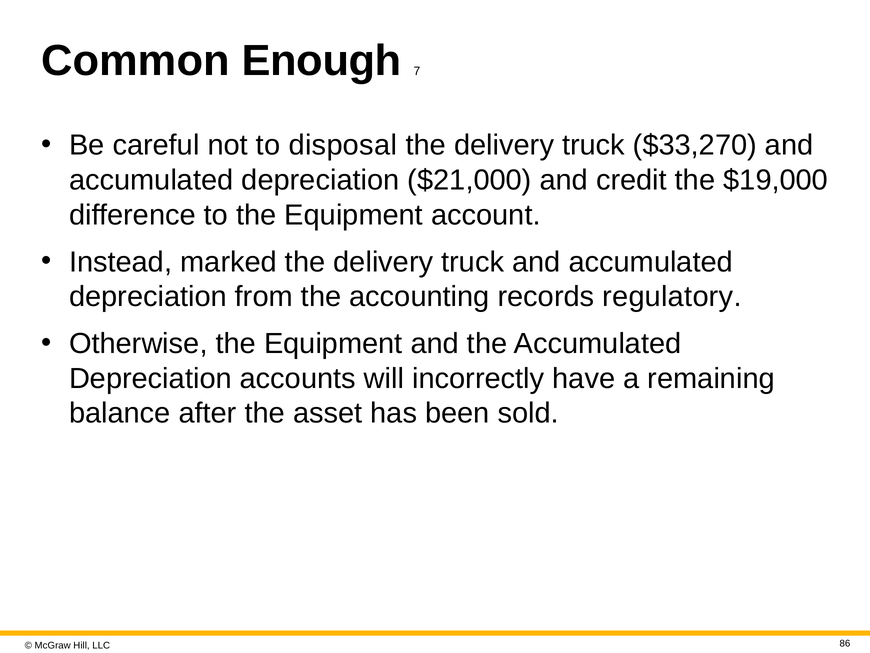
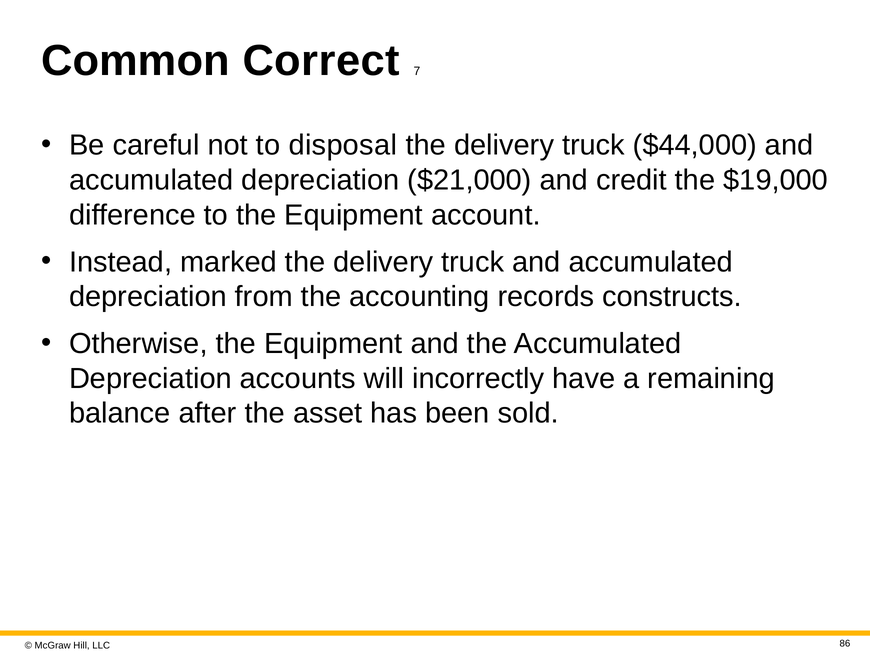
Enough: Enough -> Correct
$33,270: $33,270 -> $44,000
regulatory: regulatory -> constructs
